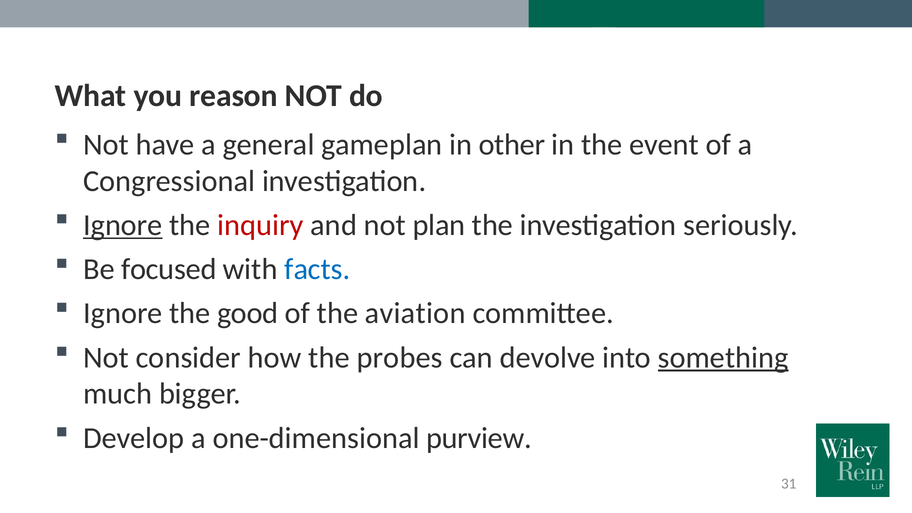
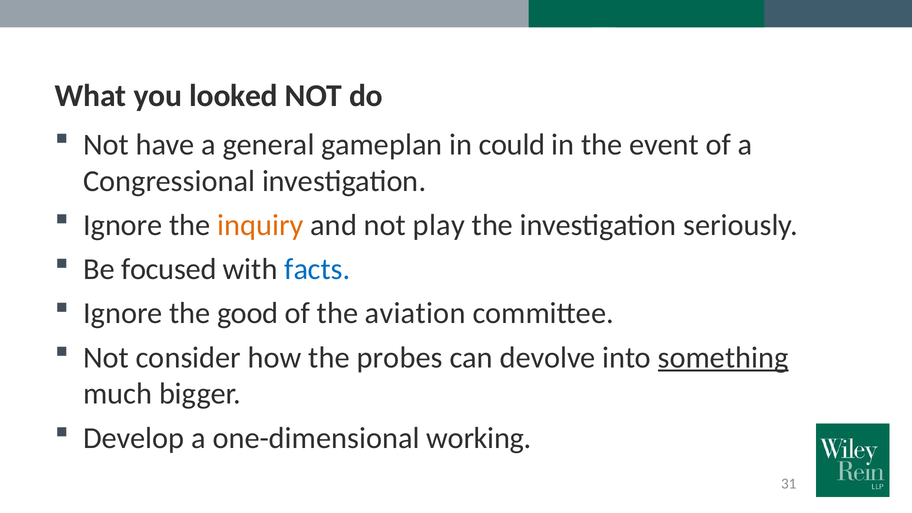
reason: reason -> looked
other: other -> could
Ignore at (123, 225) underline: present -> none
inquiry colour: red -> orange
plan: plan -> play
purview: purview -> working
